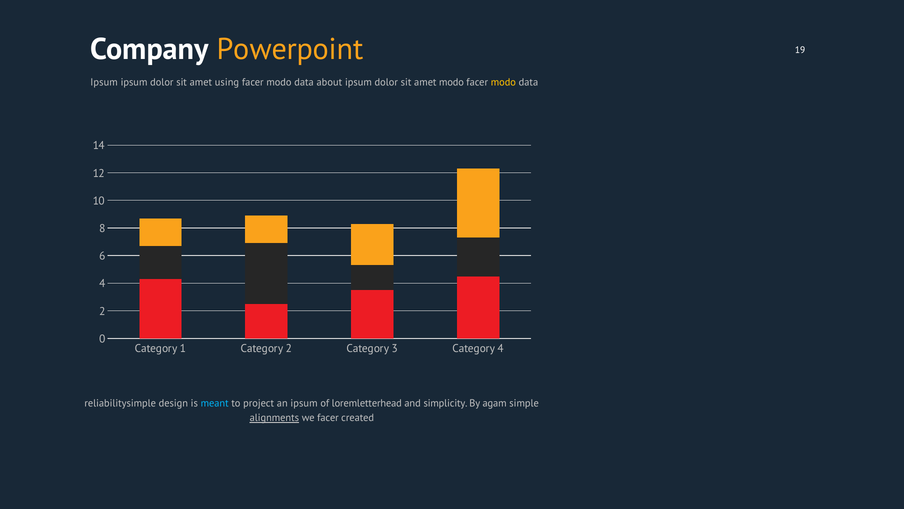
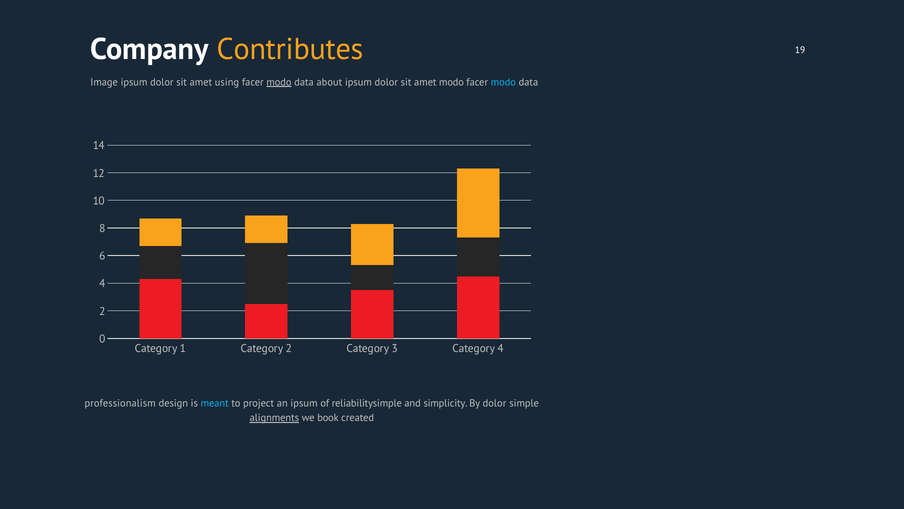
Powerpoint: Powerpoint -> Contributes
Ipsum at (104, 82): Ipsum -> Image
modo at (279, 82) underline: none -> present
modo at (503, 82) colour: yellow -> light blue
reliabilitysimple: reliabilitysimple -> professionalism
loremletterhead: loremletterhead -> reliabilitysimple
By agam: agam -> dolor
we facer: facer -> book
